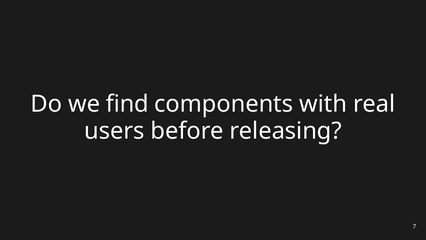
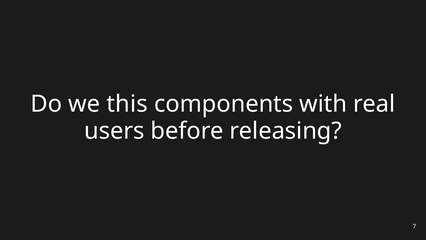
find: find -> this
